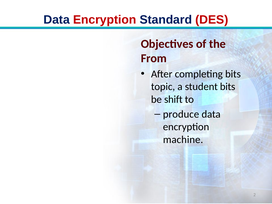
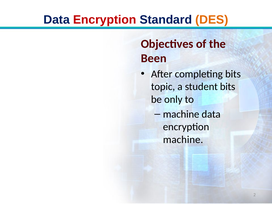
DES colour: red -> orange
From: From -> Been
shift: shift -> only
produce at (181, 114): produce -> machine
